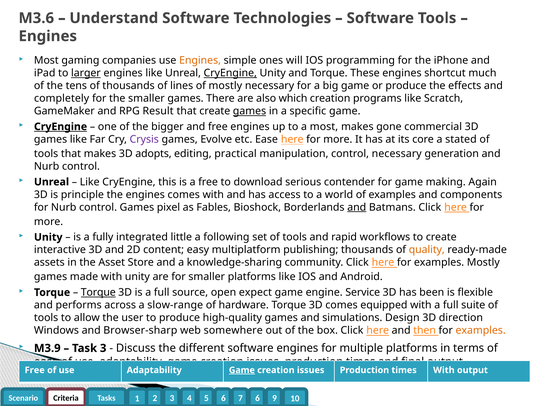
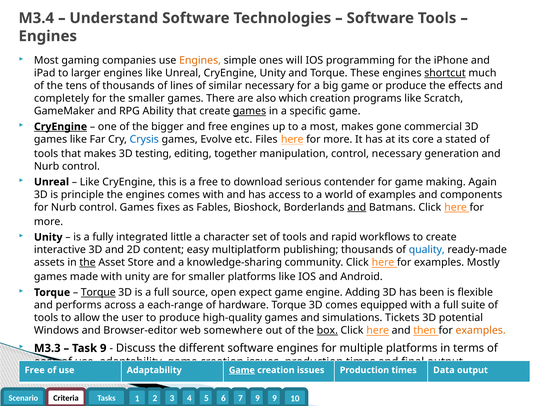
M3.6: M3.6 -> M3.4
larger underline: present -> none
CryEngine at (230, 73) underline: present -> none
shortcut underline: none -> present
of mostly: mostly -> similar
Result: Result -> Ability
Crysis colour: purple -> blue
etc Ease: Ease -> Files
adopts: adopts -> testing
practical: practical -> together
pixel: pixel -> fixes
following: following -> character
quality colour: orange -> blue
the at (88, 262) underline: none -> present
Service: Service -> Adding
slow-range: slow-range -> each-range
Design: Design -> Tickets
direction: direction -> potential
Browser-sharp: Browser-sharp -> Browser-editor
box underline: none -> present
M3.9: M3.9 -> M3.3
Task 3: 3 -> 9
times With: With -> Data
6 at (257, 398): 6 -> 9
